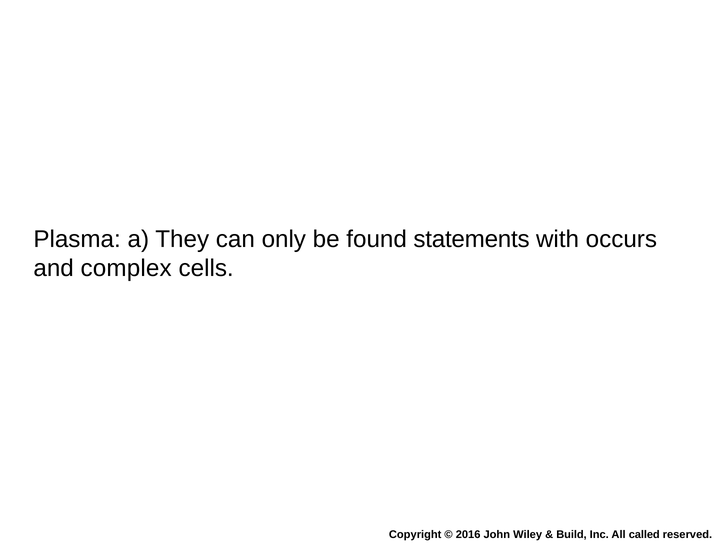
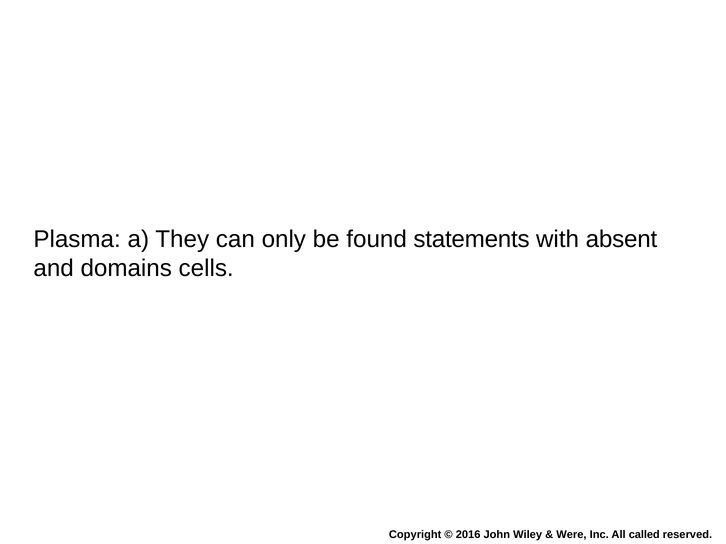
occurs: occurs -> absent
complex: complex -> domains
Build: Build -> Were
